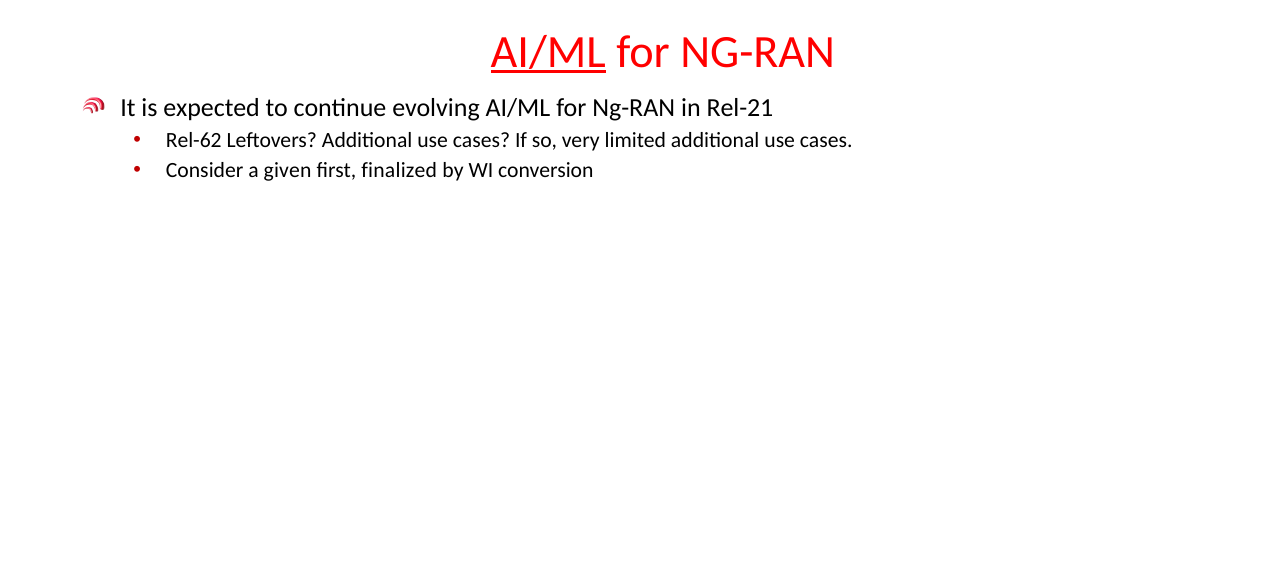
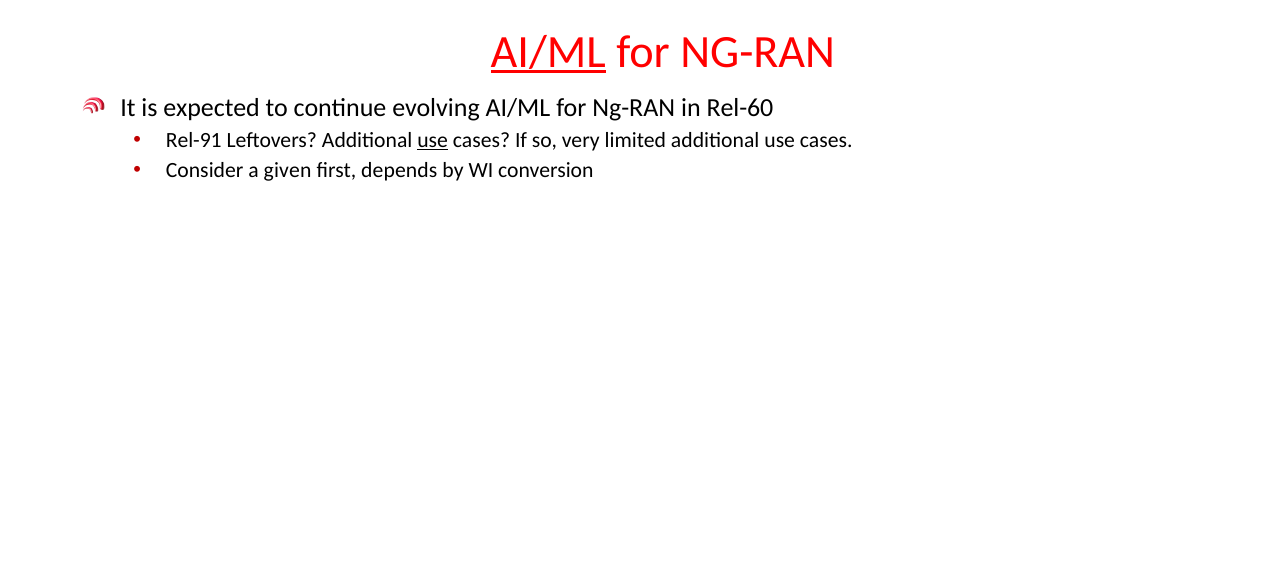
Rel-21: Rel-21 -> Rel-60
Rel-62: Rel-62 -> Rel-91
use at (433, 140) underline: none -> present
finalized: finalized -> depends
